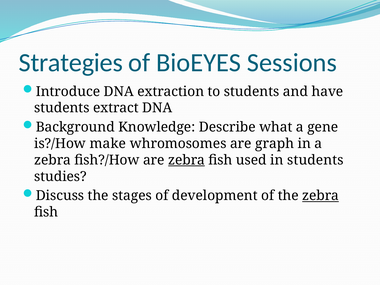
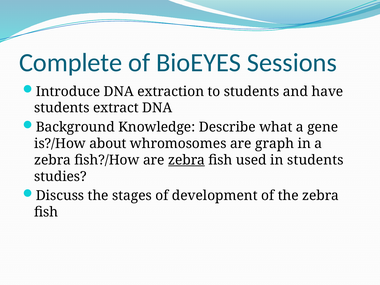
Strategies: Strategies -> Complete
make: make -> about
zebra at (321, 196) underline: present -> none
